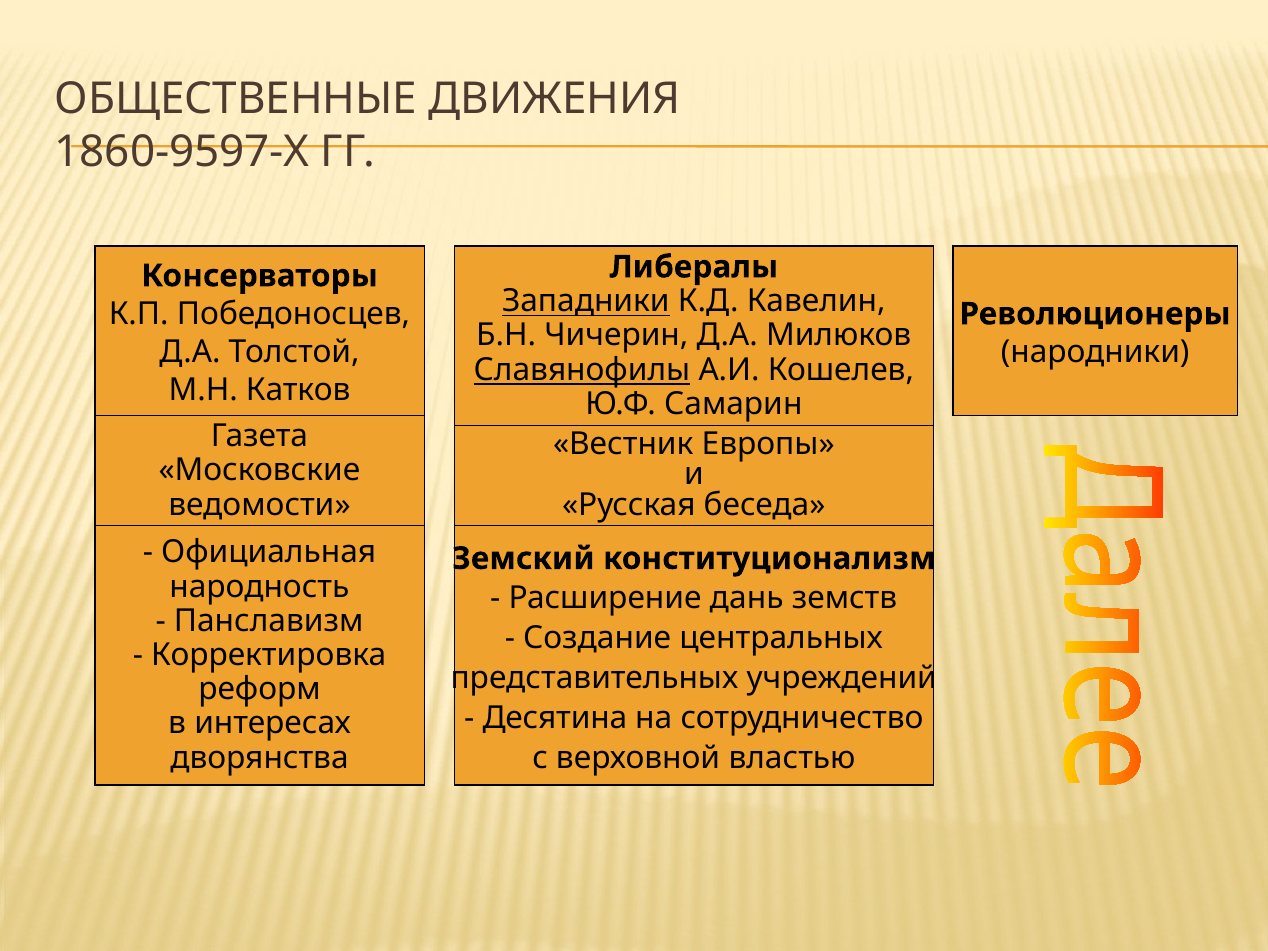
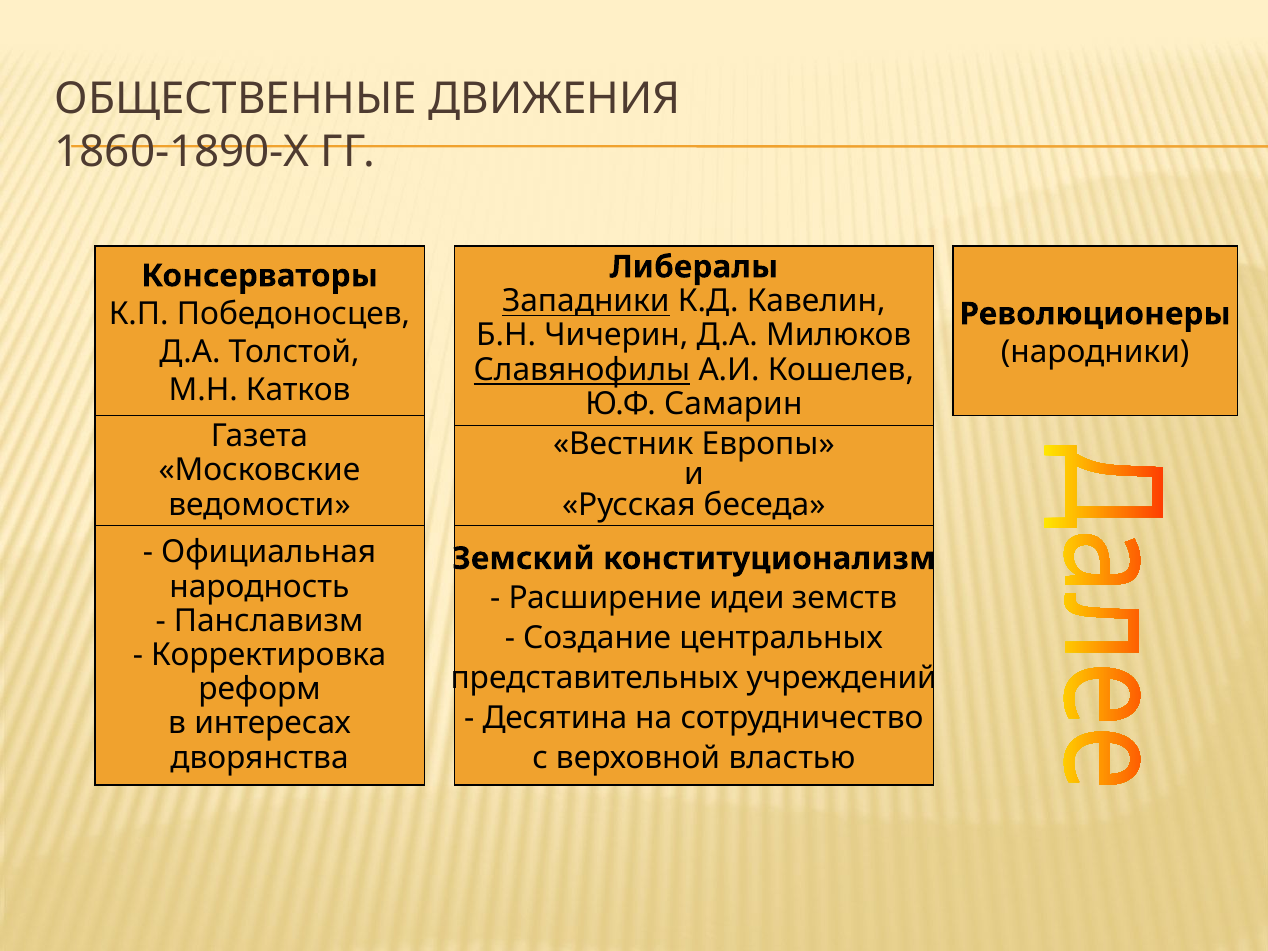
1860-9597-Х: 1860-9597-Х -> 1860-1890-Х
дань: дань -> идеи
